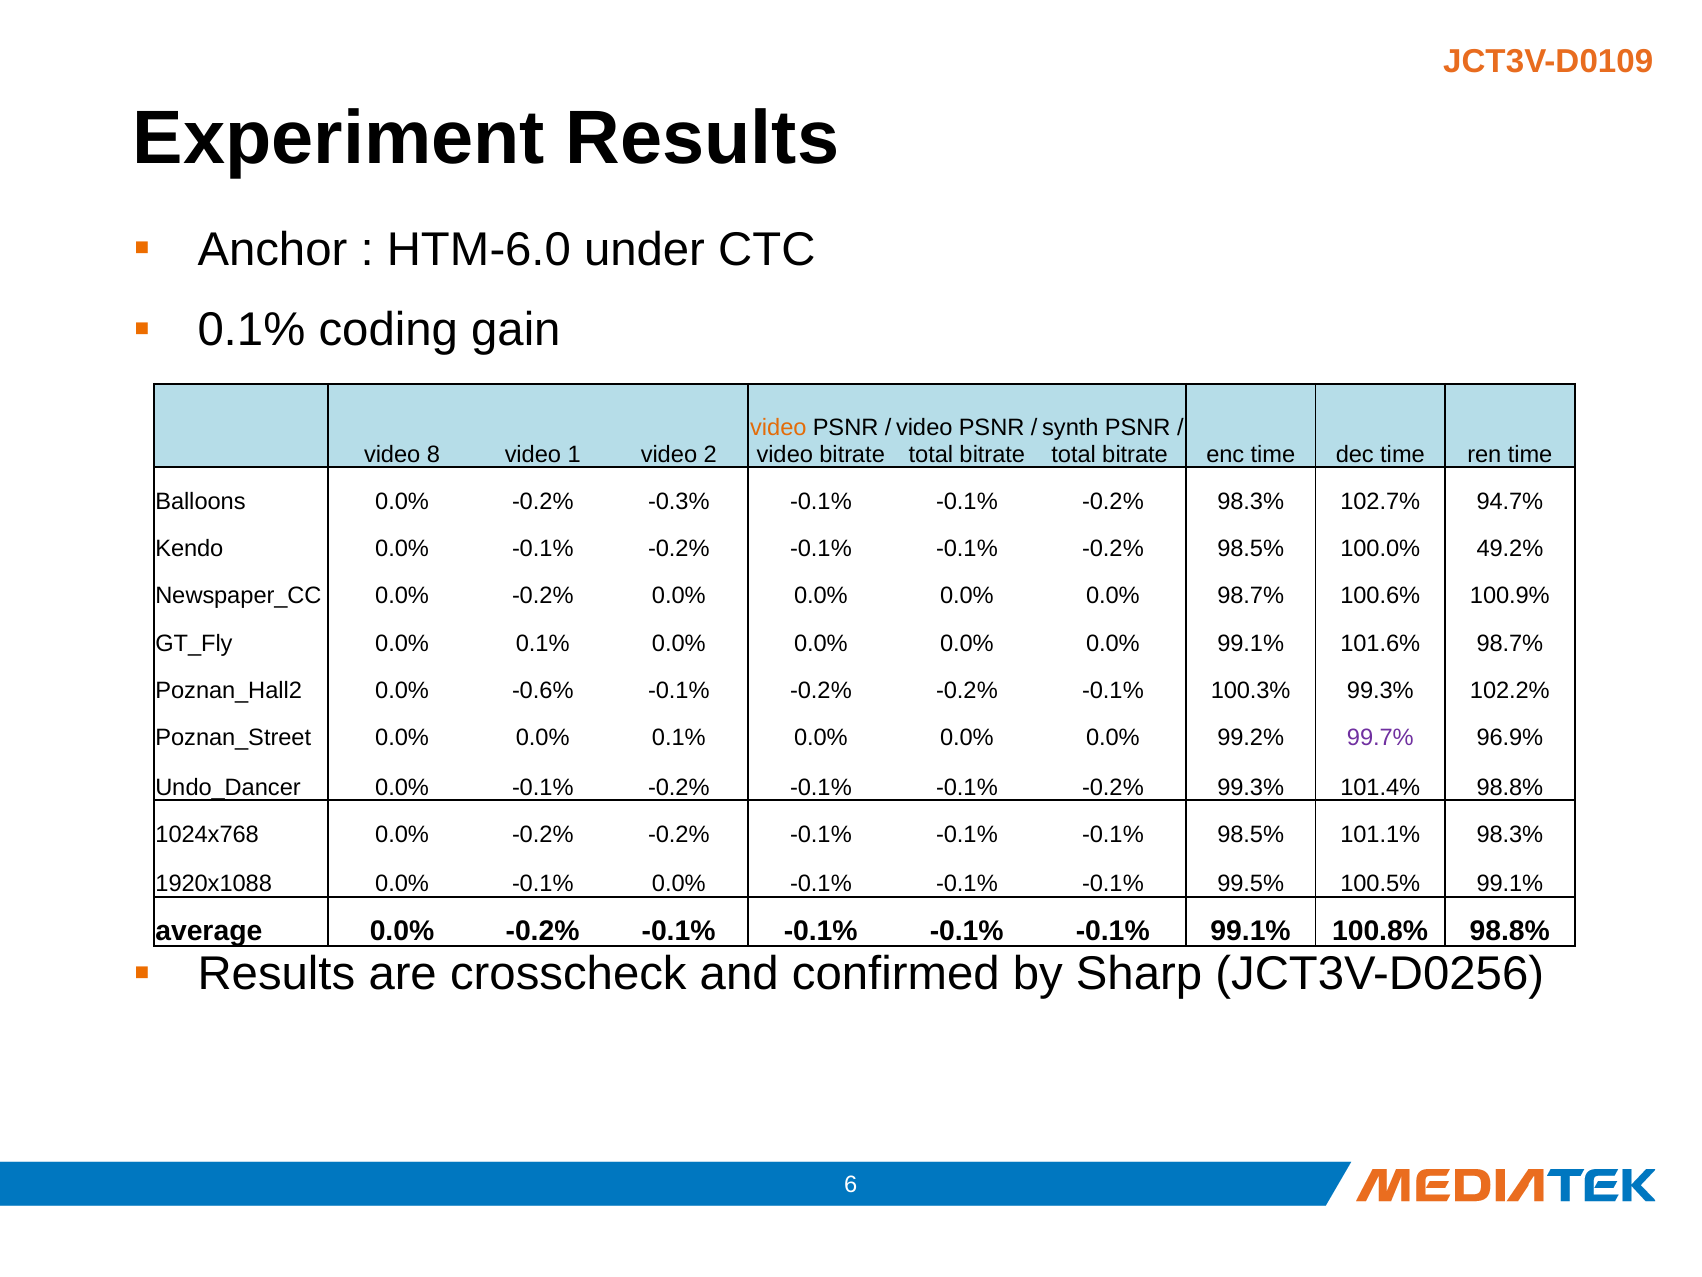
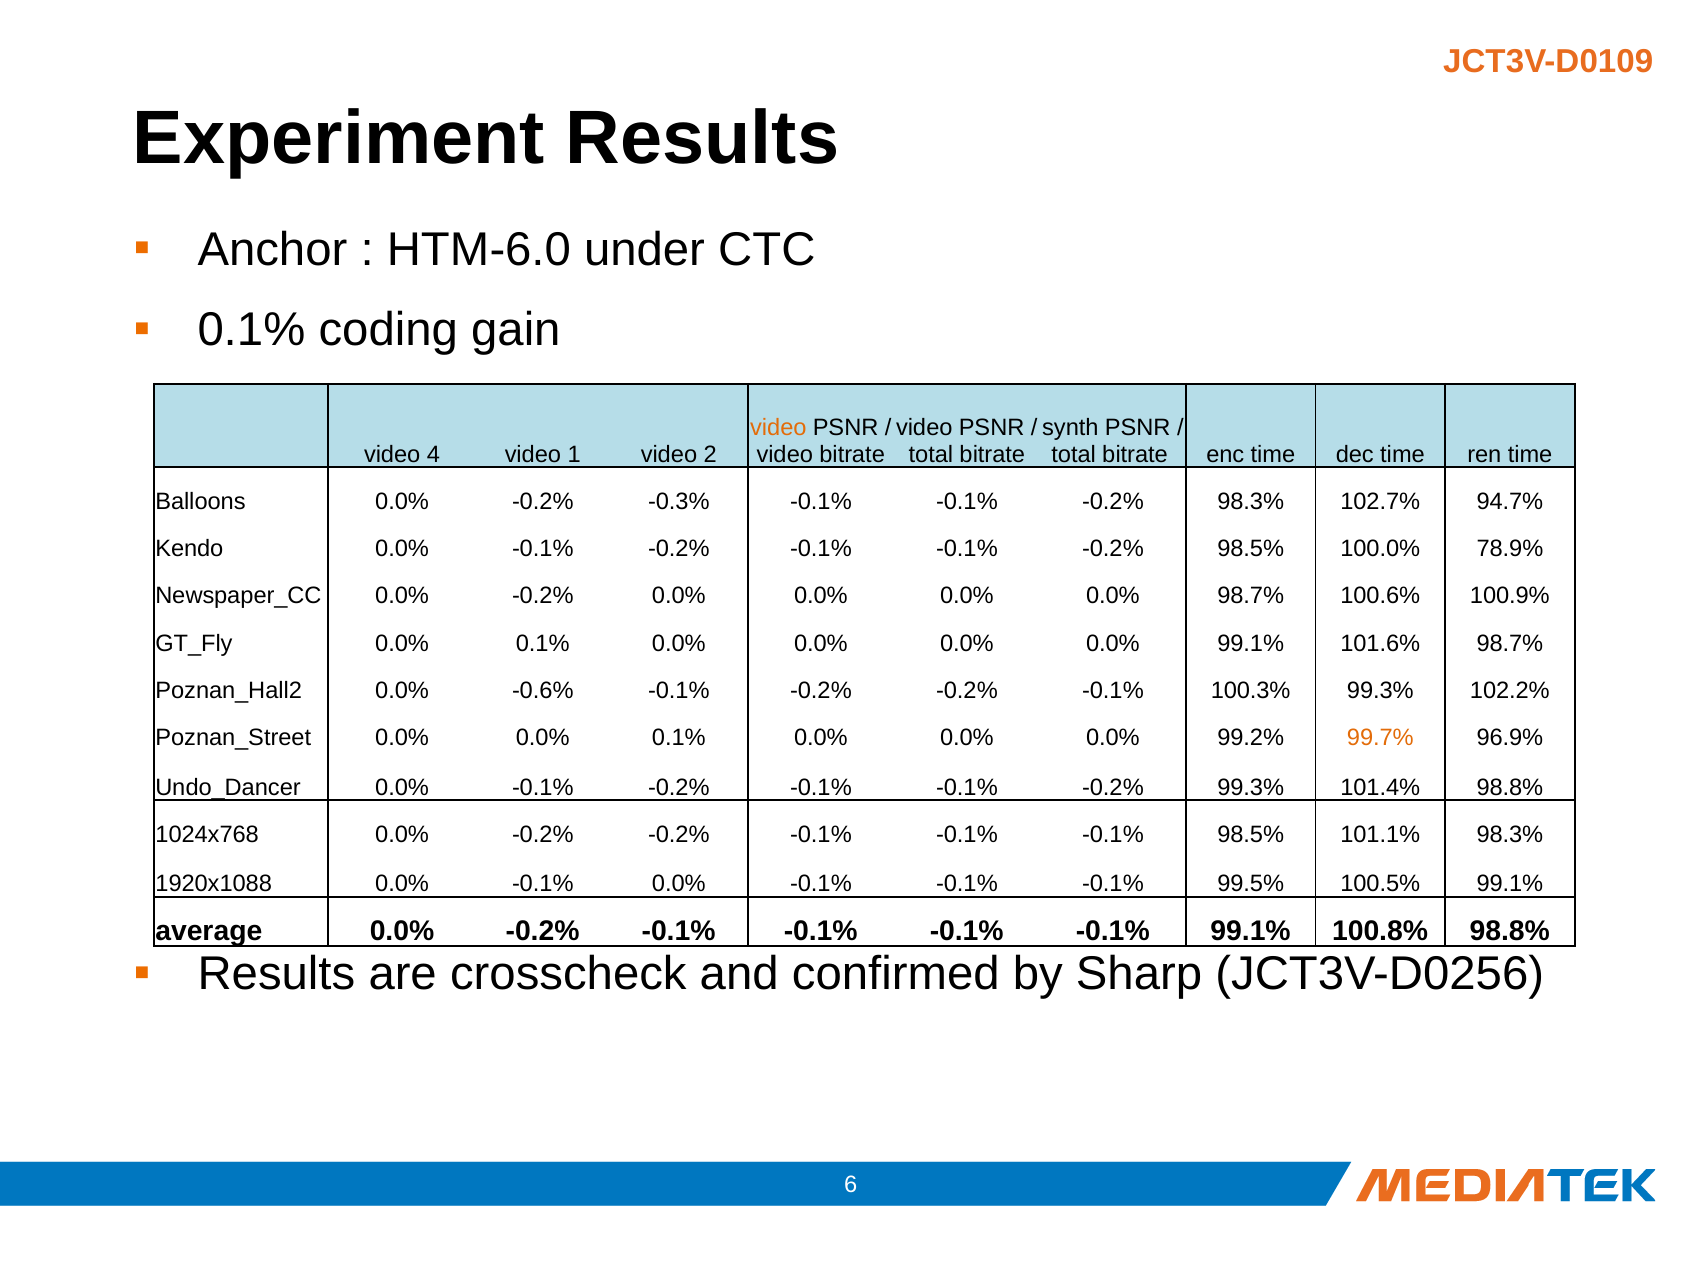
8: 8 -> 4
49.2%: 49.2% -> 78.9%
99.7% colour: purple -> orange
